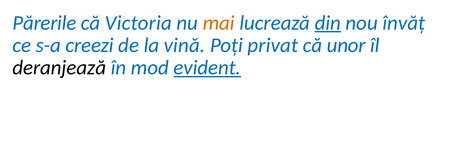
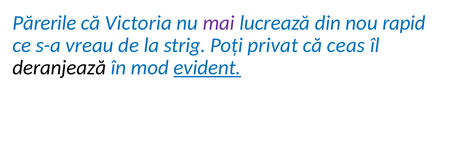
mai colour: orange -> purple
din underline: present -> none
învăț: învăț -> rapid
creezi: creezi -> vreau
vină: vină -> strig
unor: unor -> ceas
